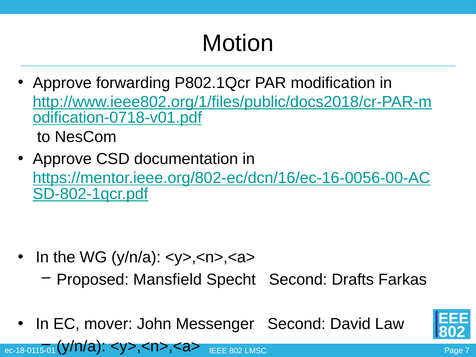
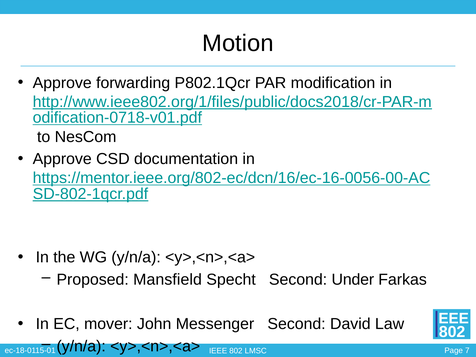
Drafts: Drafts -> Under
